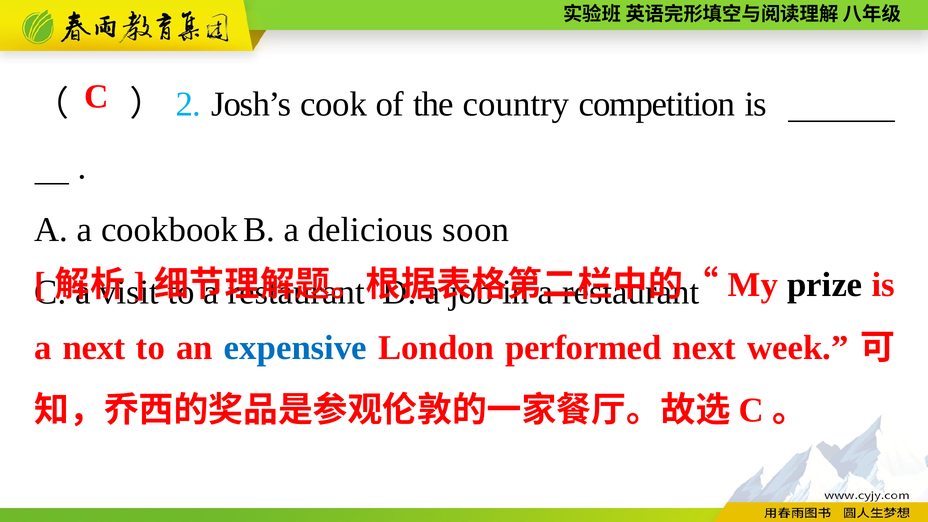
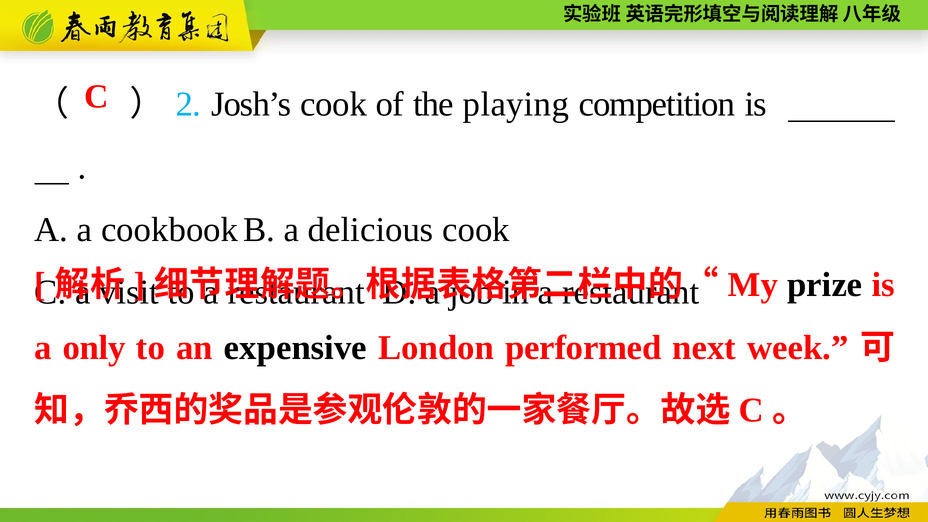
country: country -> playing
delicious soon: soon -> cook
a next: next -> only
expensive colour: blue -> black
